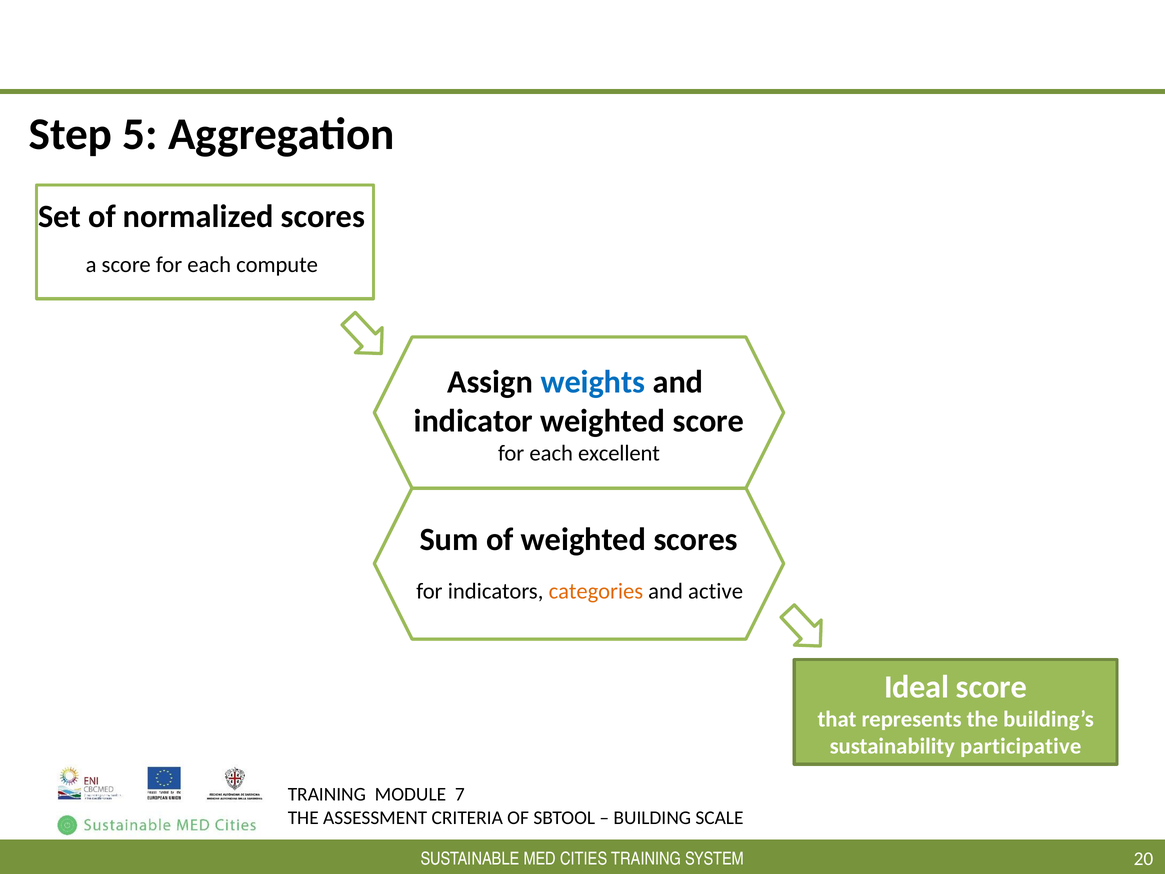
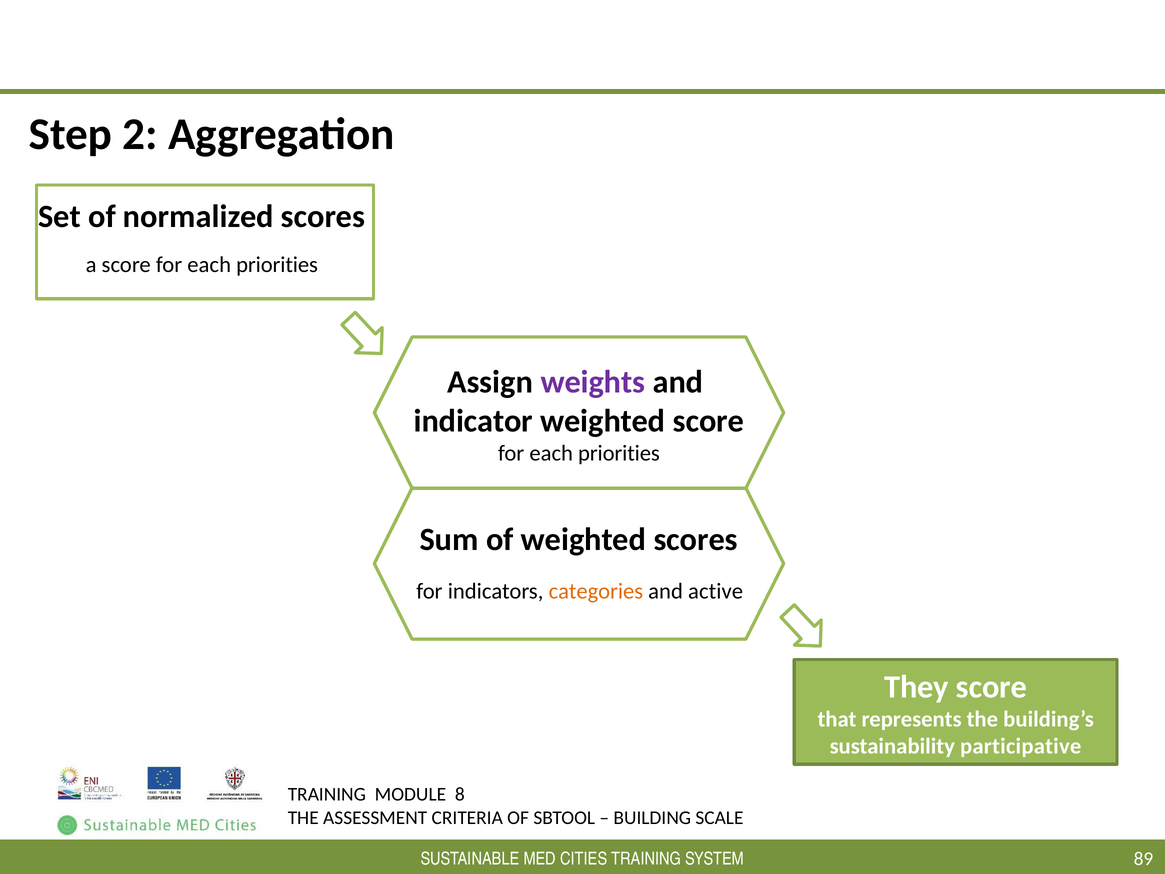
5: 5 -> 2
compute at (277, 264): compute -> priorities
weights colour: blue -> purple
excellent at (619, 453): excellent -> priorities
Ideal: Ideal -> They
7: 7 -> 8
20: 20 -> 89
